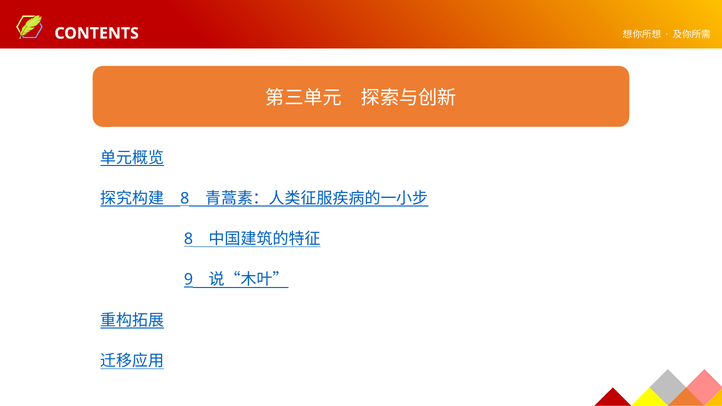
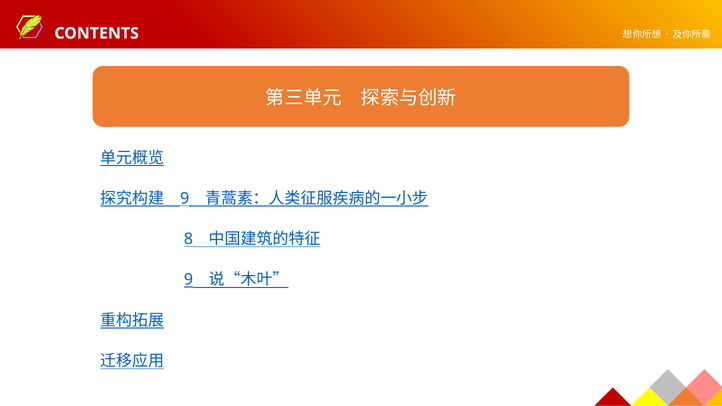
8 at (185, 198): 8 -> 9
